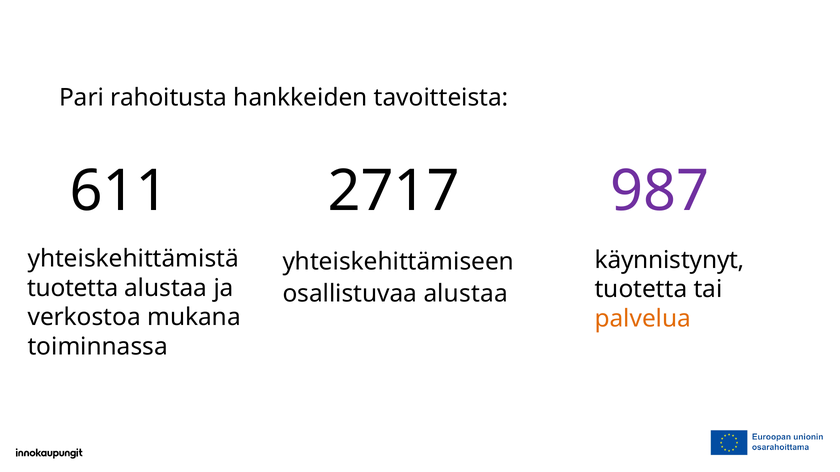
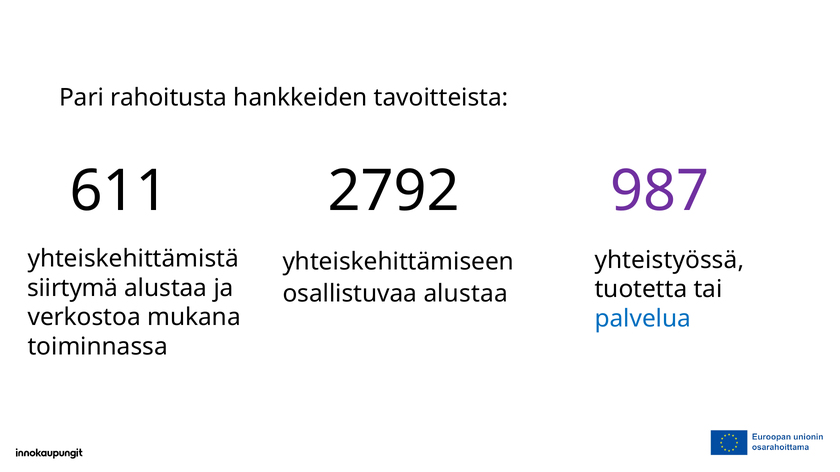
2717: 2717 -> 2792
käynnistynyt: käynnistynyt -> yhteistyössä
tuotetta at (73, 288): tuotetta -> siirtymä
palvelua colour: orange -> blue
